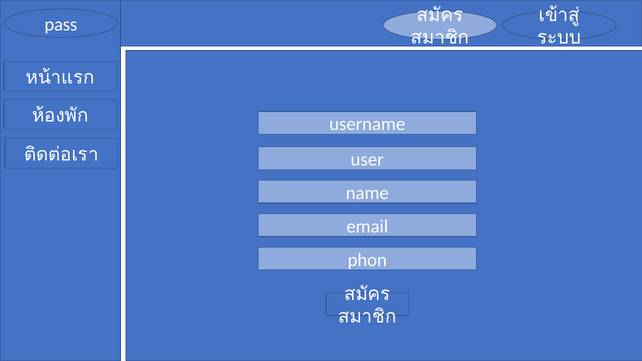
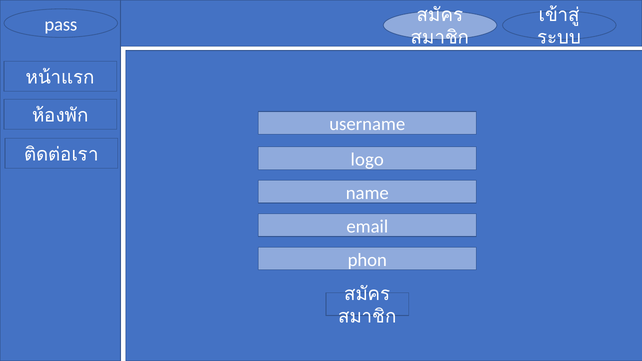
user: user -> logo
